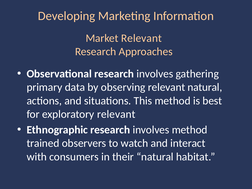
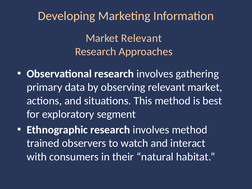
relevant natural: natural -> market
exploratory relevant: relevant -> segment
